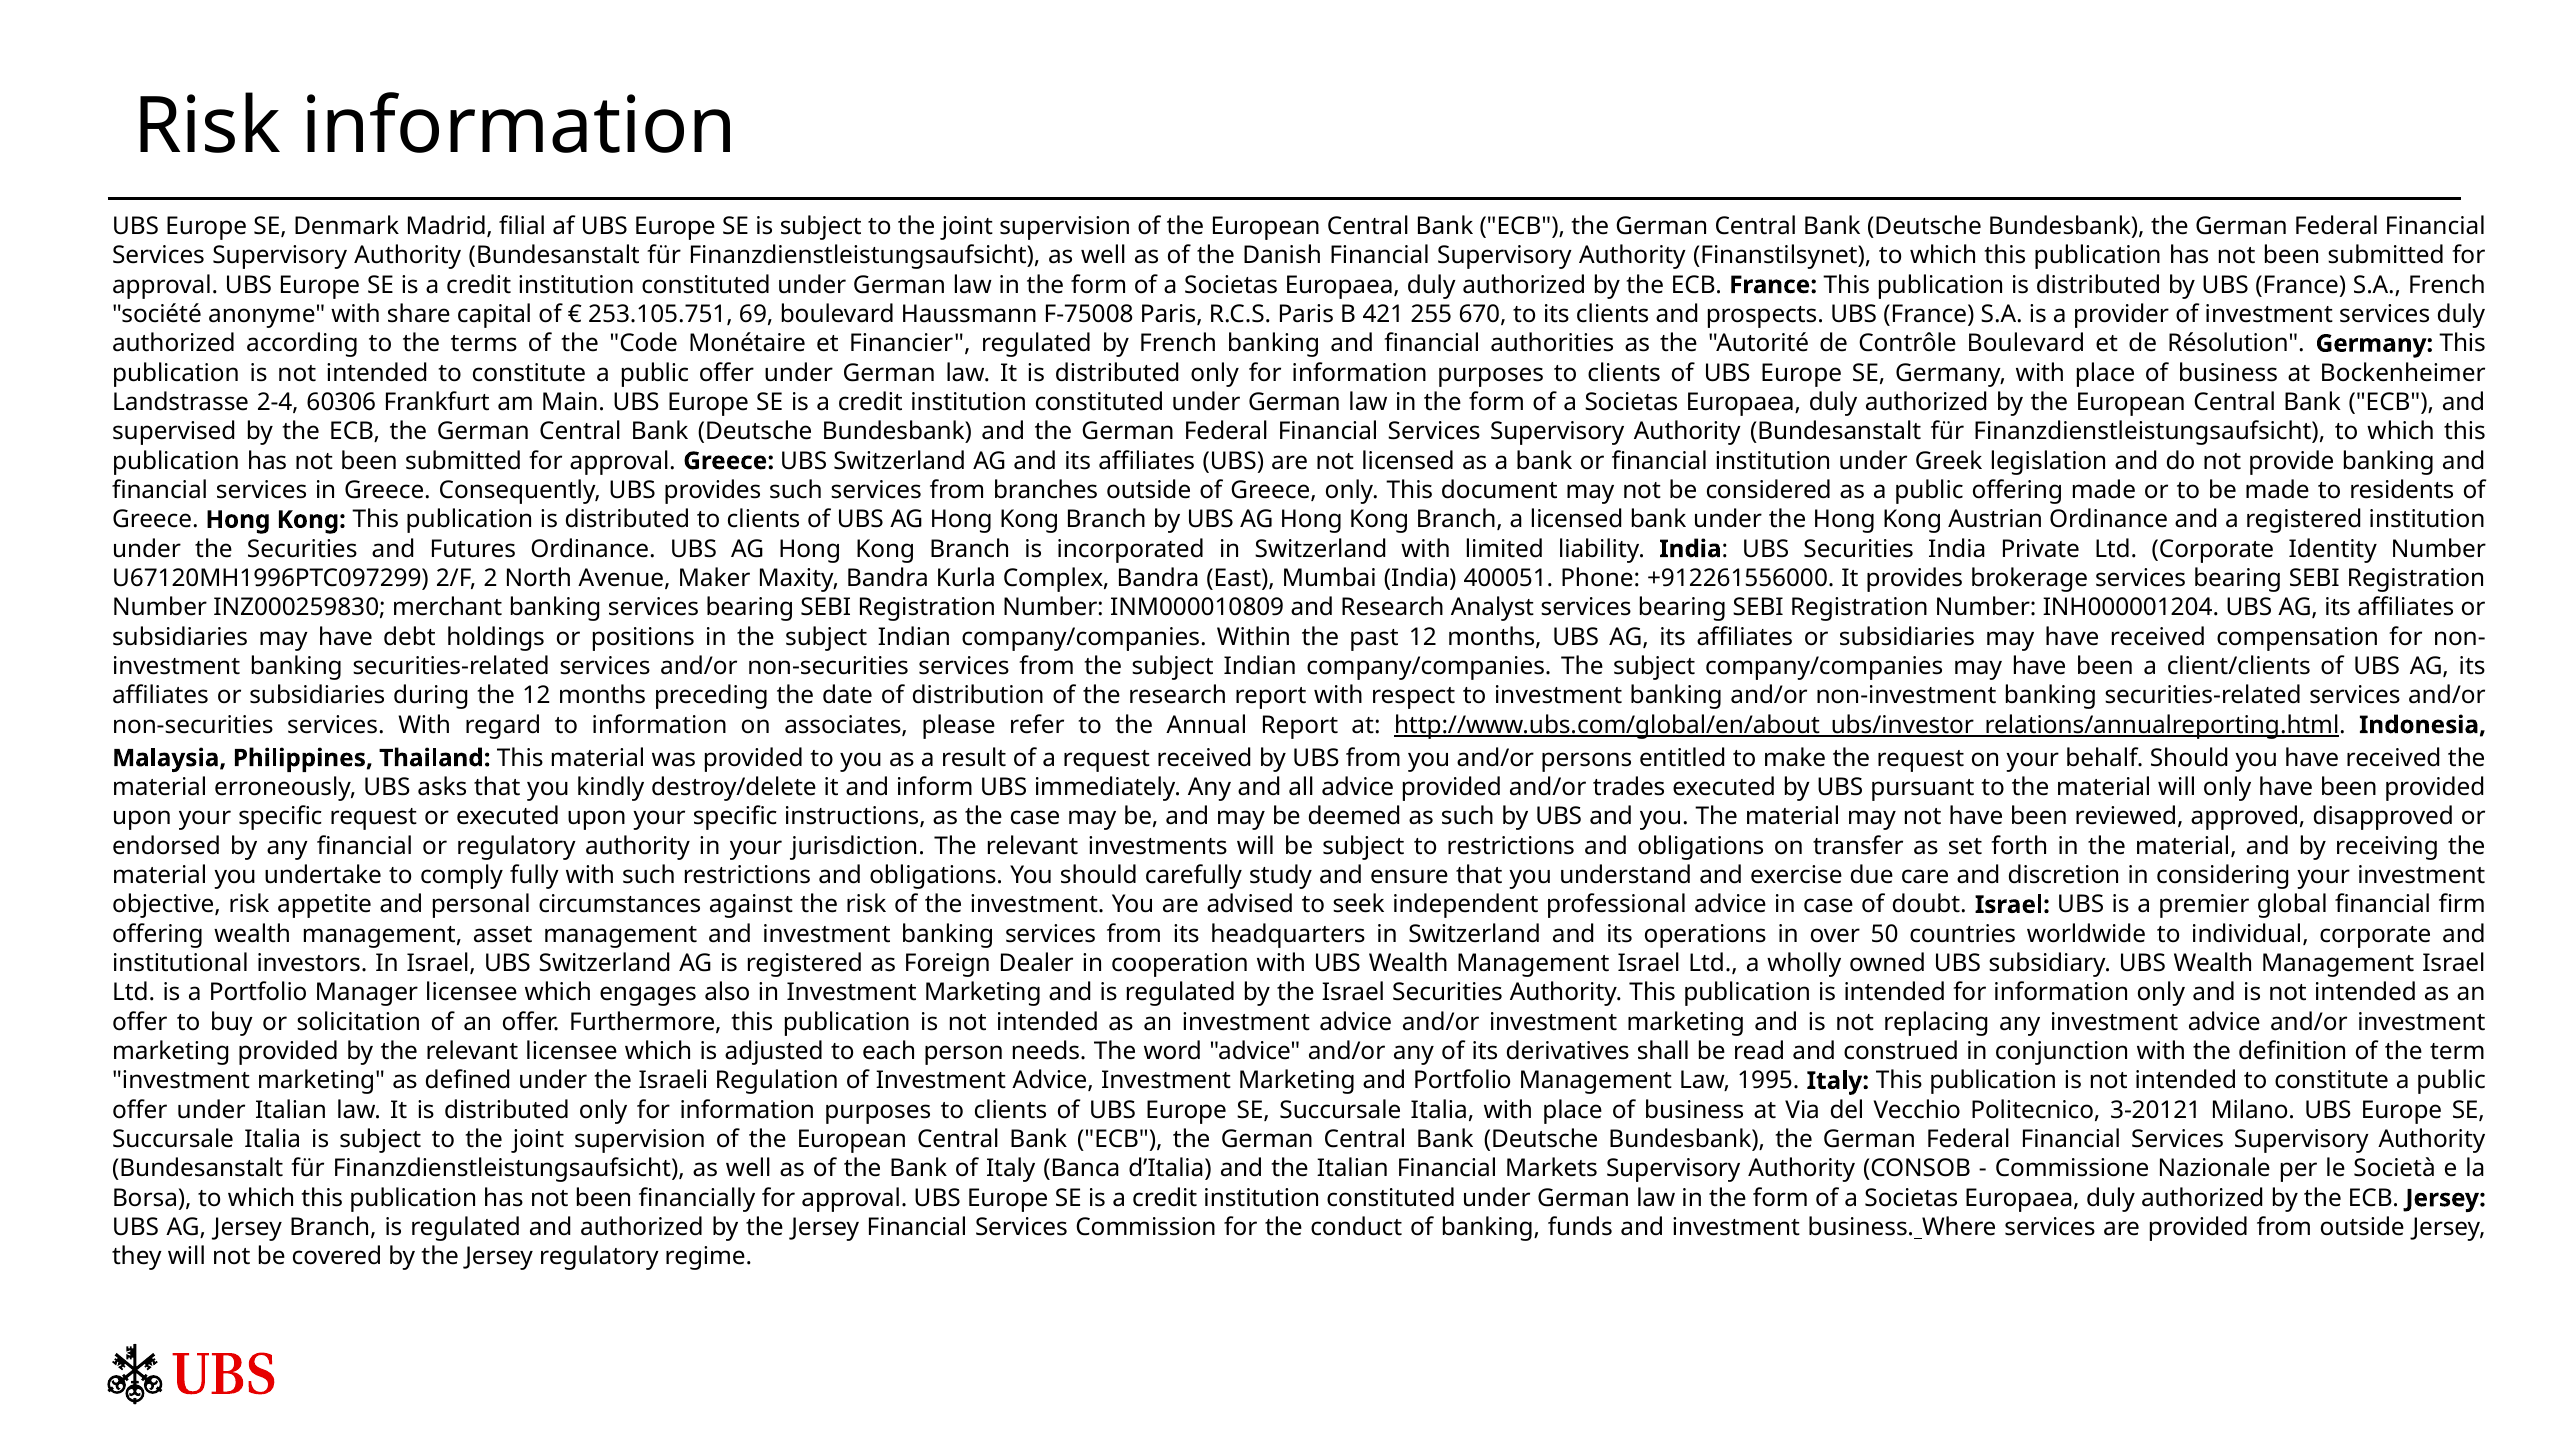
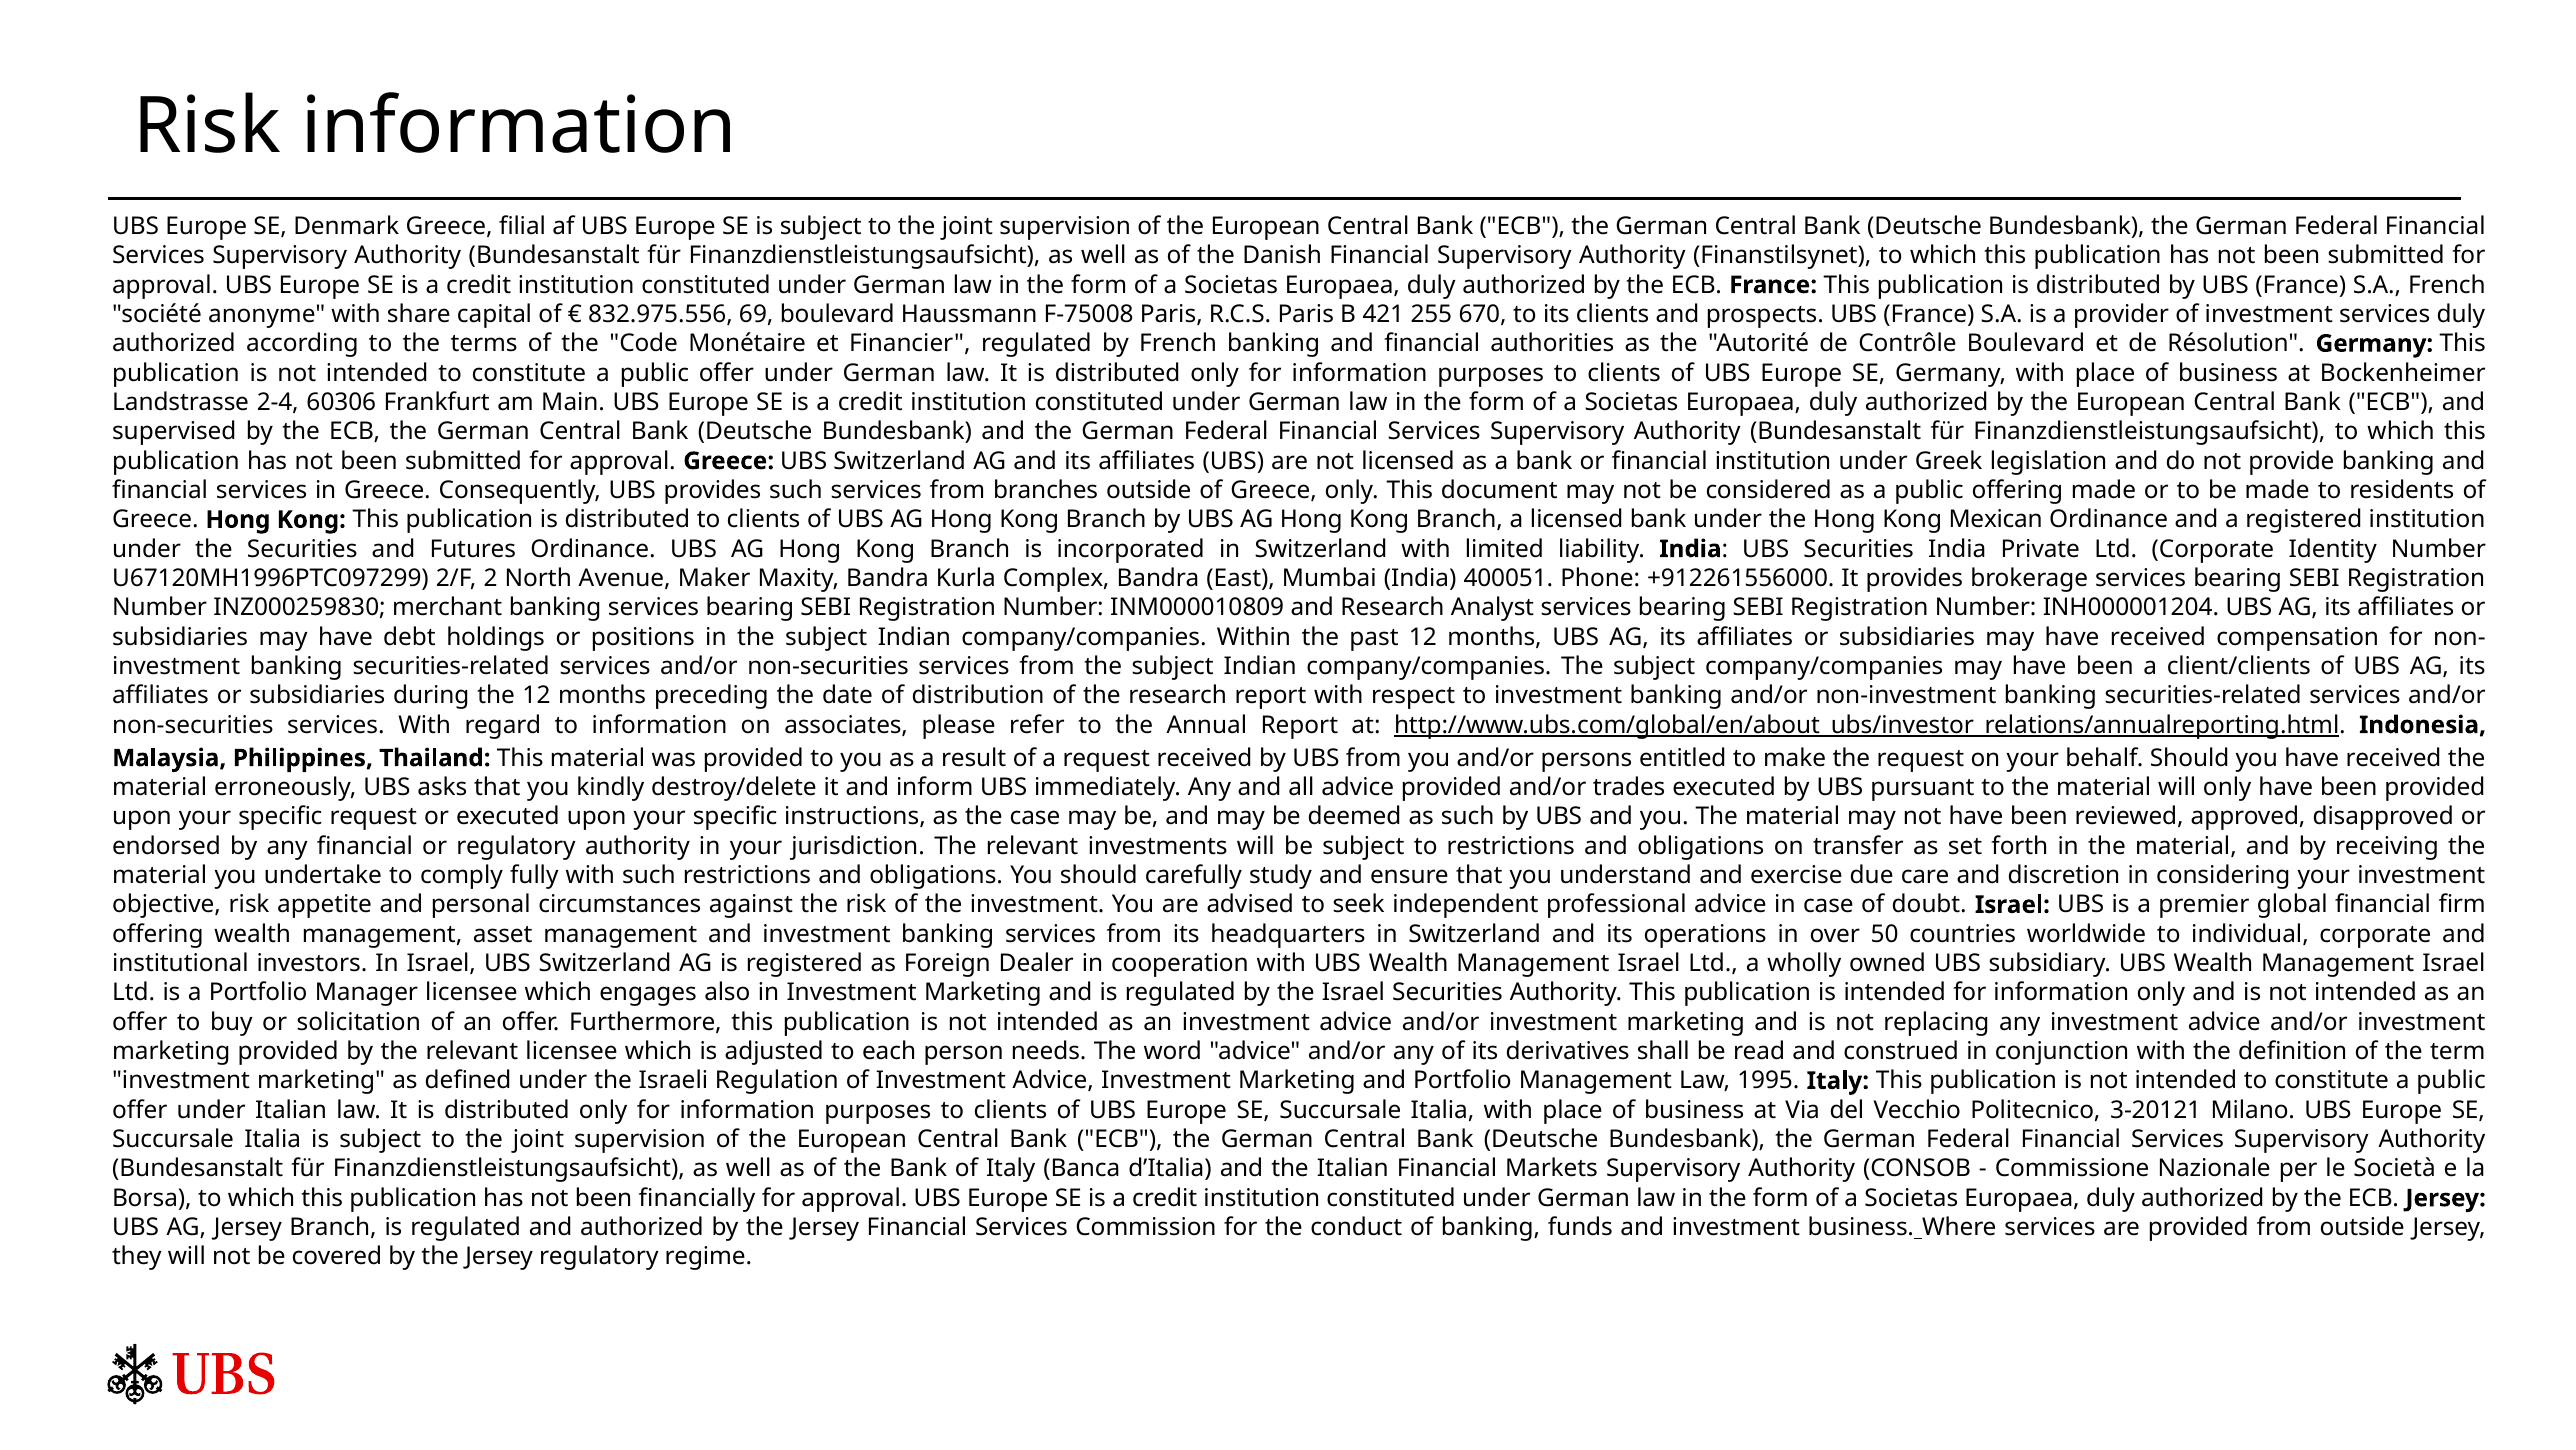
Denmark Madrid: Madrid -> Greece
253.105.751: 253.105.751 -> 832.975.556
Austrian: Austrian -> Mexican
